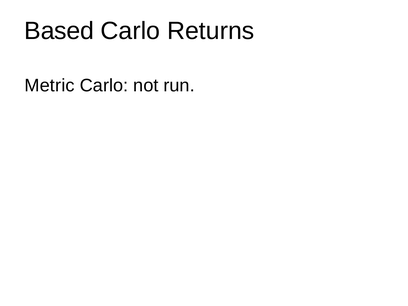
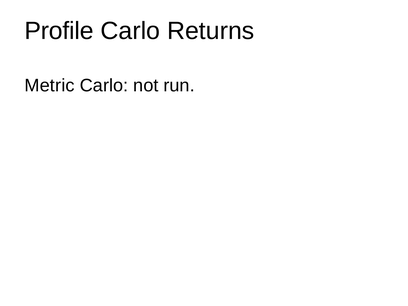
Based: Based -> Profile
